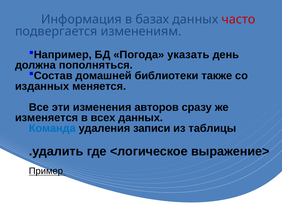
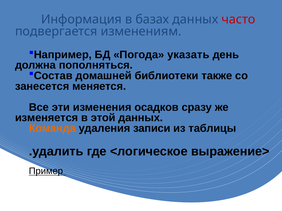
изданных: изданных -> занесется
авторов: авторов -> осадков
всех: всех -> этой
Команда colour: blue -> orange
